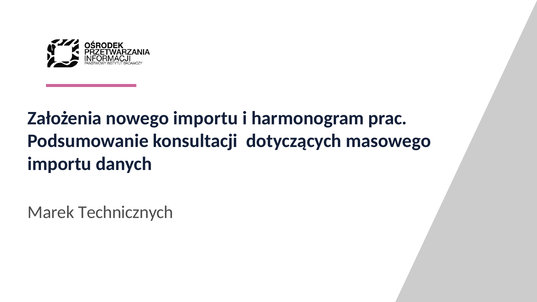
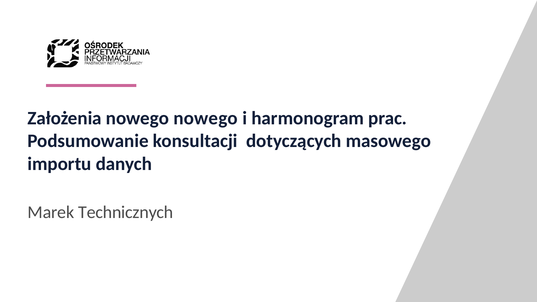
nowego importu: importu -> nowego
